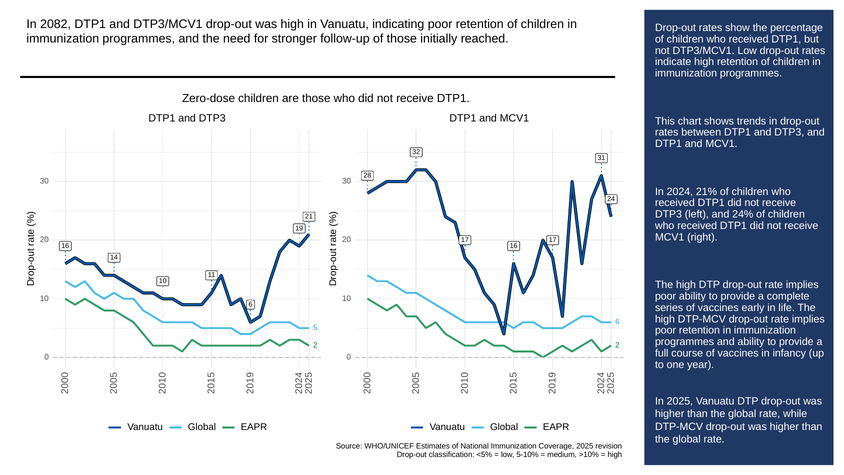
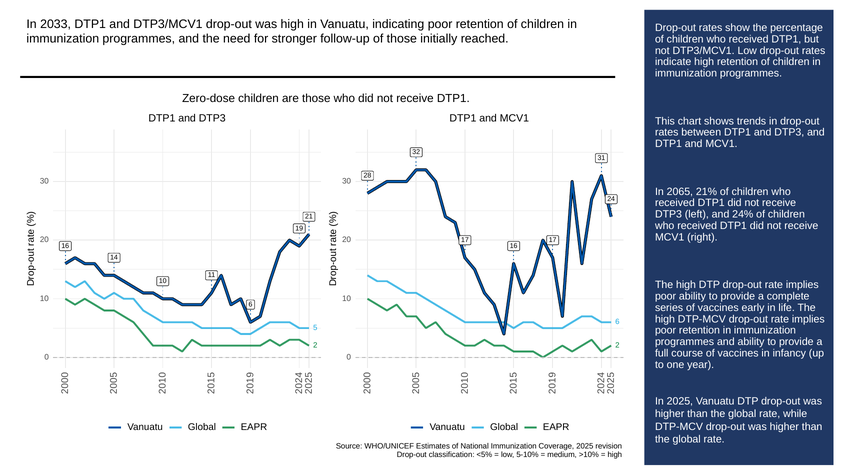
2082: 2082 -> 2033
2024: 2024 -> 2065
